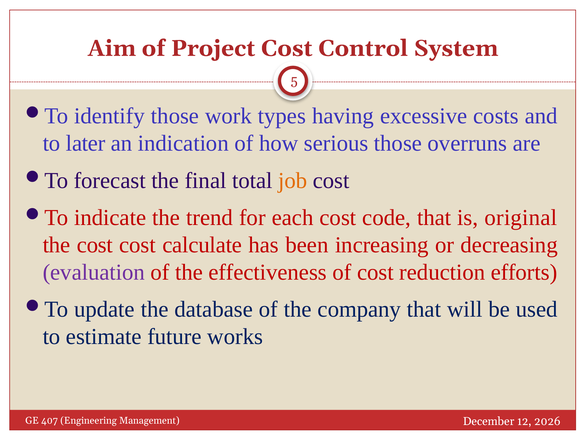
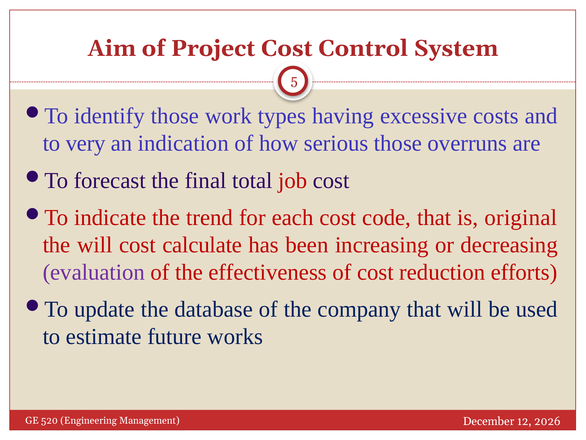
later: later -> very
job colour: orange -> red
the cost: cost -> will
407: 407 -> 520
